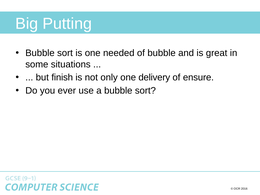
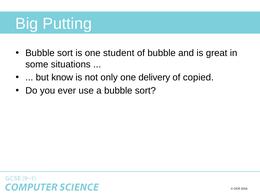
needed: needed -> student
finish: finish -> know
ensure: ensure -> copied
